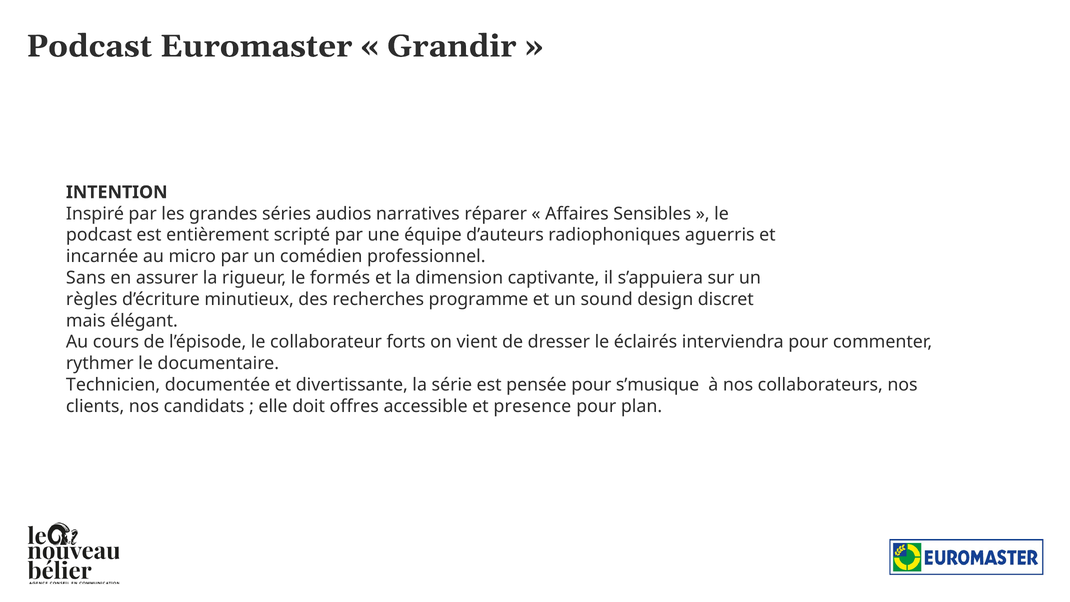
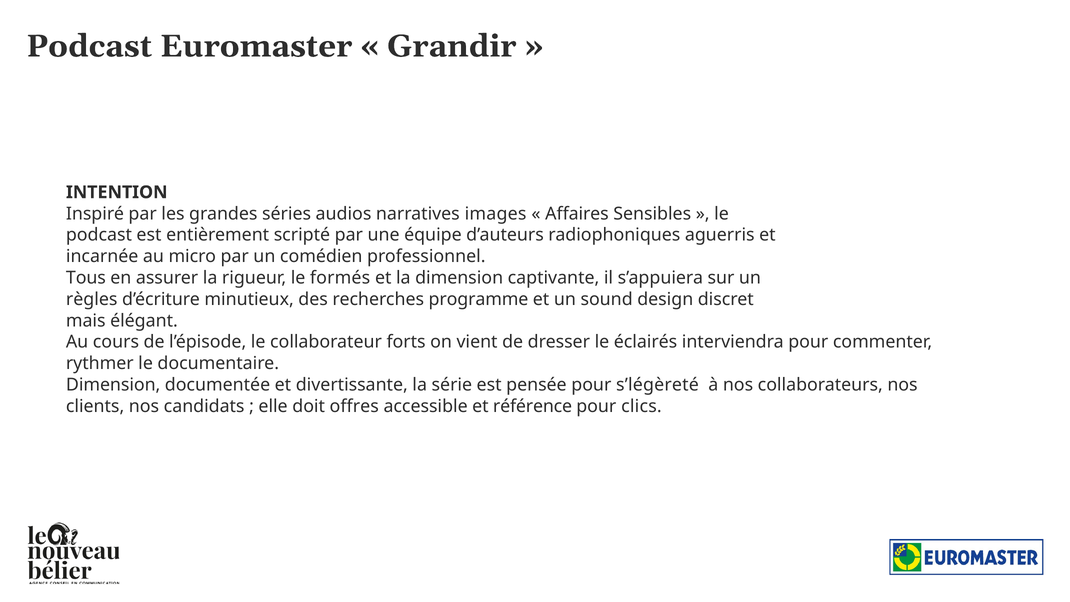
réparer: réparer -> images
Sans: Sans -> Tous
Technicien at (113, 385): Technicien -> Dimension
s’musique: s’musique -> s’légèreté
presence: presence -> référence
plan: plan -> clics
